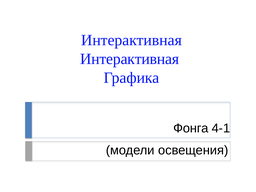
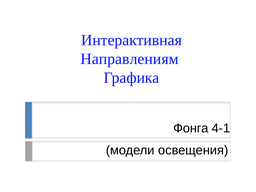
Интерактивная at (130, 59): Интерактивная -> Направлениям
